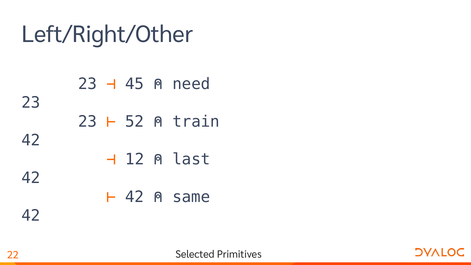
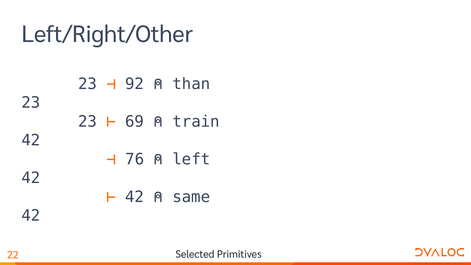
45: 45 -> 92
need: need -> than
52: 52 -> 69
12: 12 -> 76
last: last -> left
